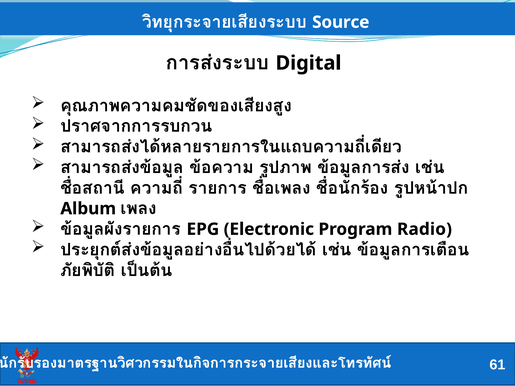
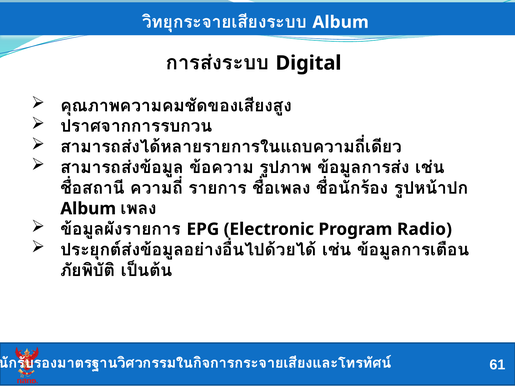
Source at (341, 22): Source -> Album
